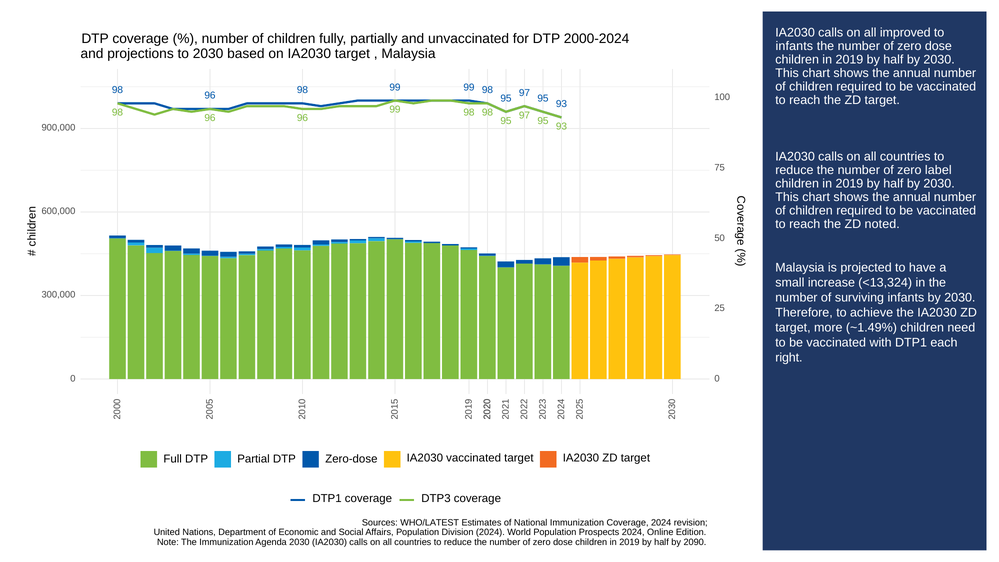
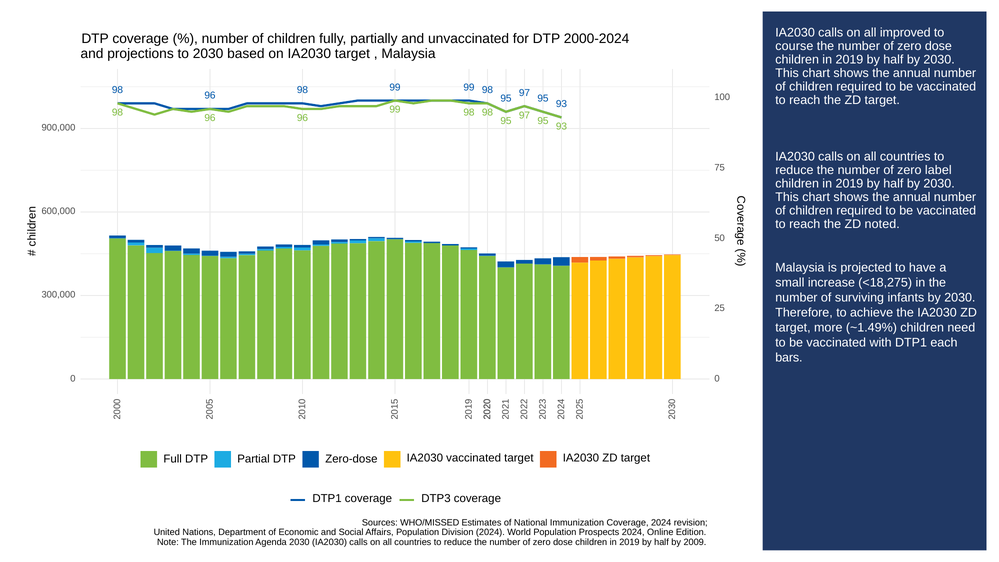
infants at (794, 46): infants -> course
<13,324: <13,324 -> <18,275
right: right -> bars
WHO/LATEST: WHO/LATEST -> WHO/MISSED
2090: 2090 -> 2009
